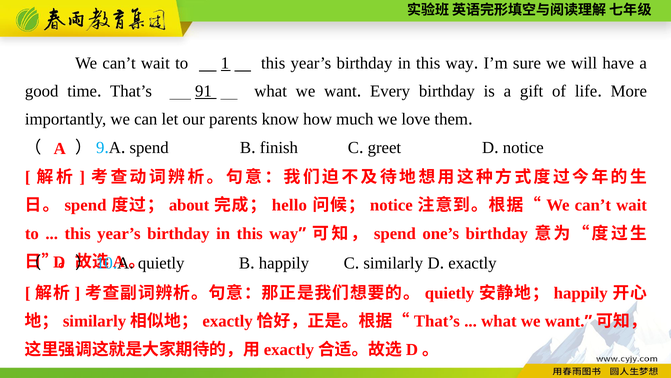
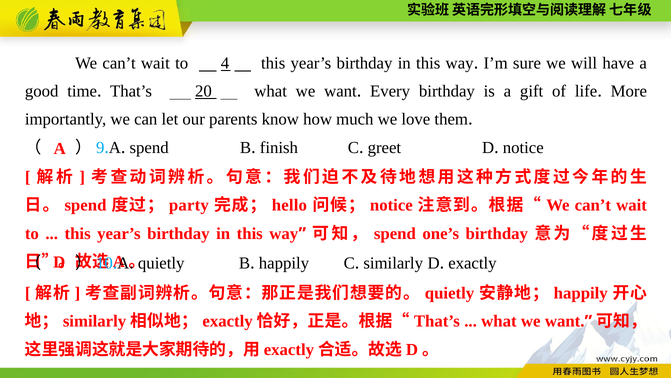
1: 1 -> 4
91: 91 -> 20
about: about -> party
